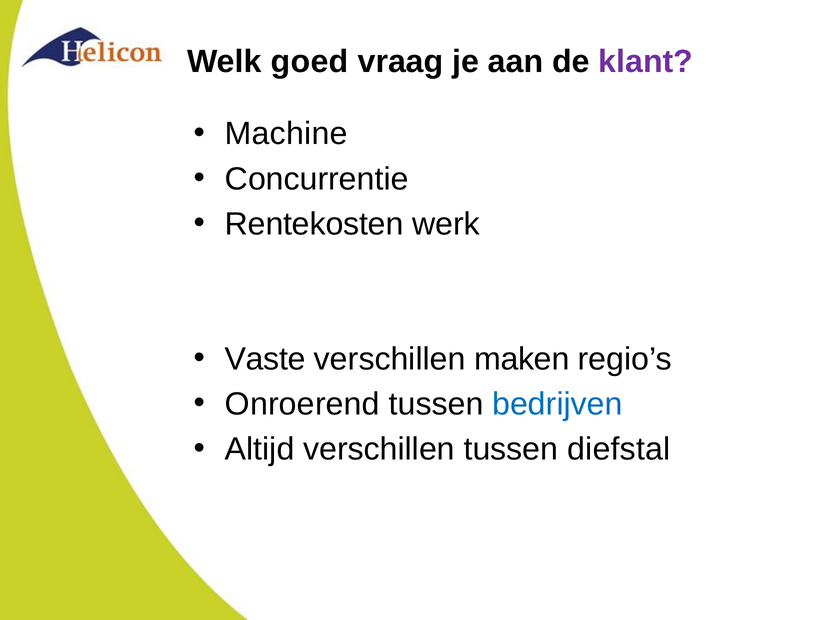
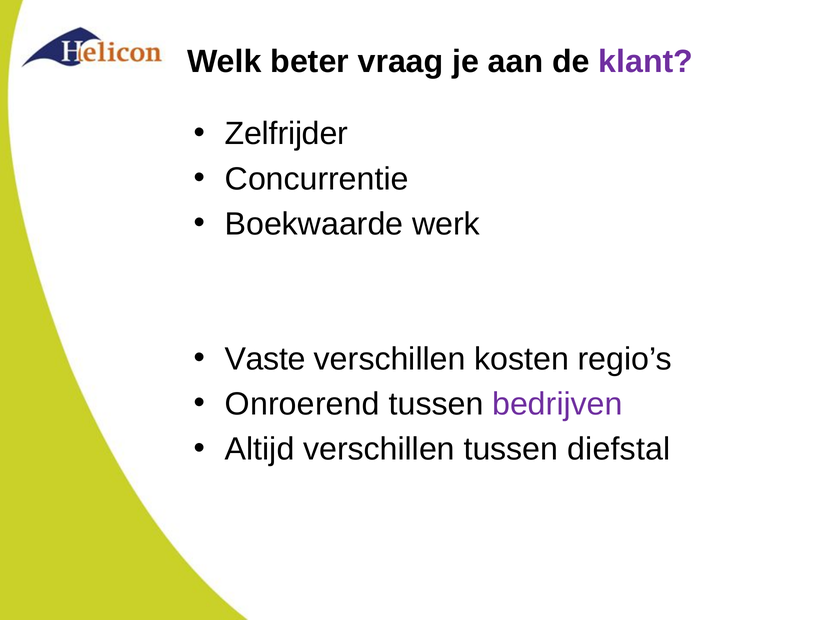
goed: goed -> beter
Machine: Machine -> Zelfrijder
Rentekosten: Rentekosten -> Boekwaarde
maken: maken -> kosten
bedrijven colour: blue -> purple
